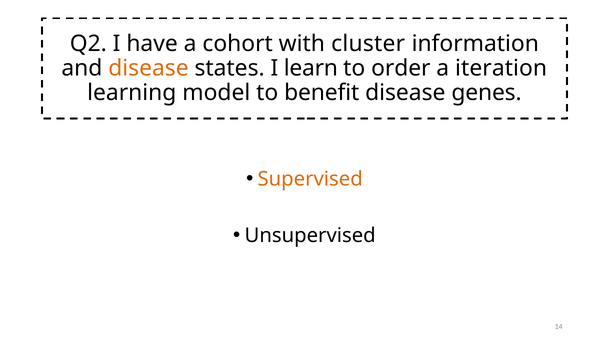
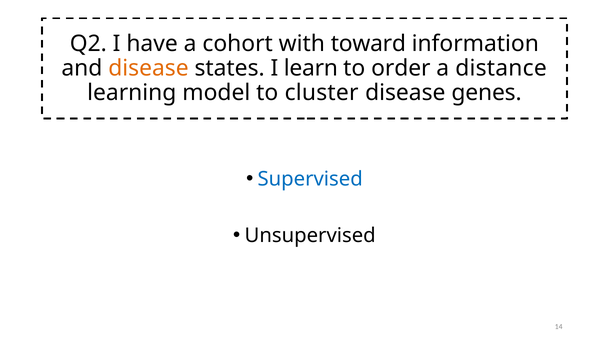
cluster: cluster -> toward
iteration: iteration -> distance
benefit: benefit -> cluster
Supervised colour: orange -> blue
